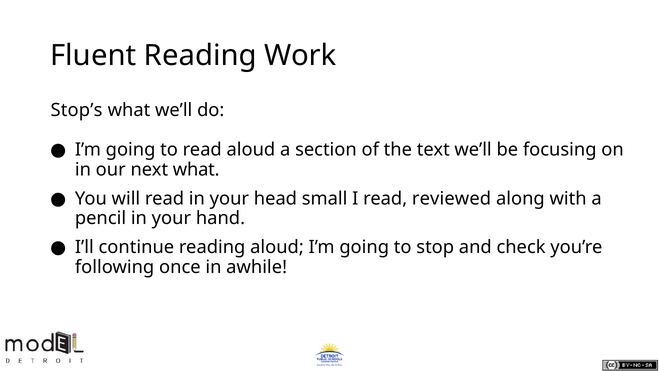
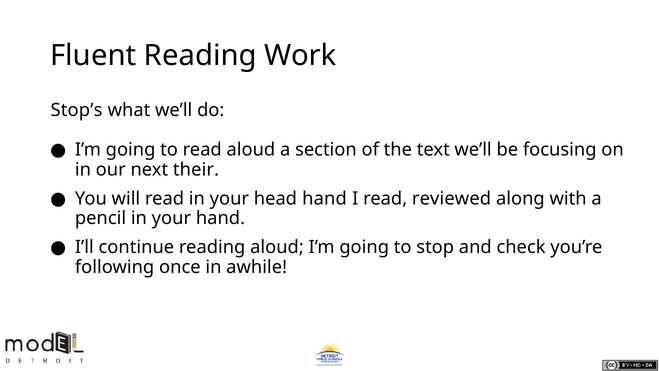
next what: what -> their
head small: small -> hand
